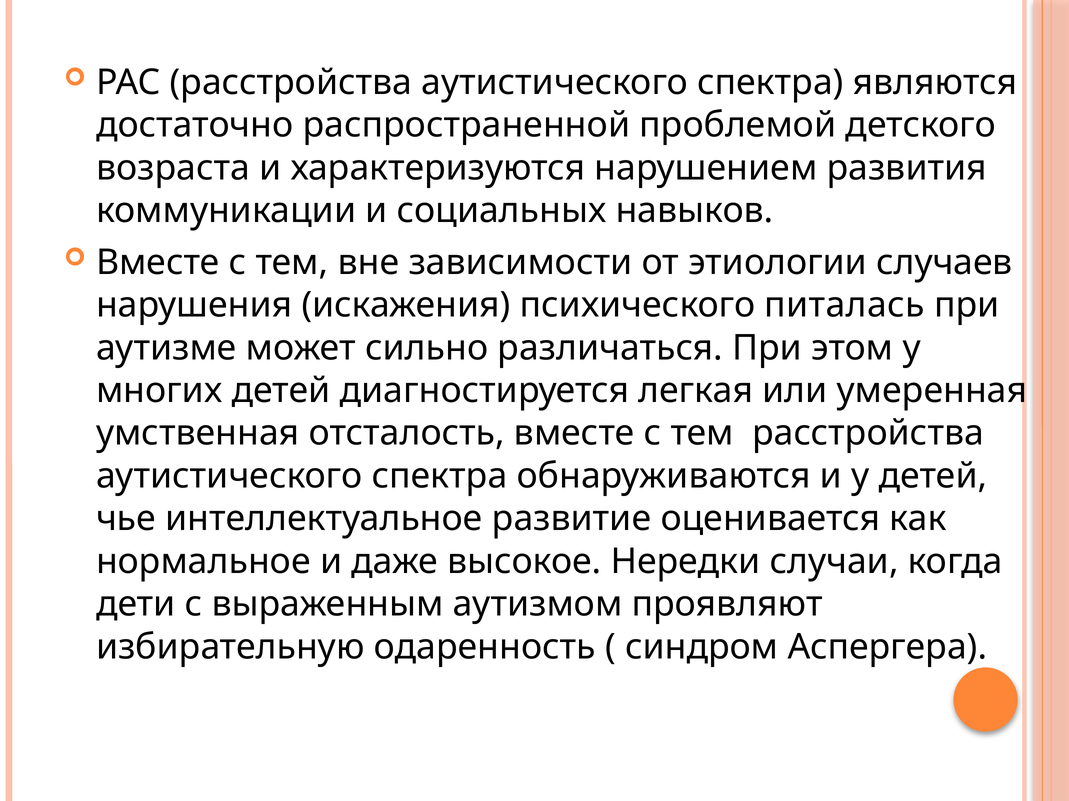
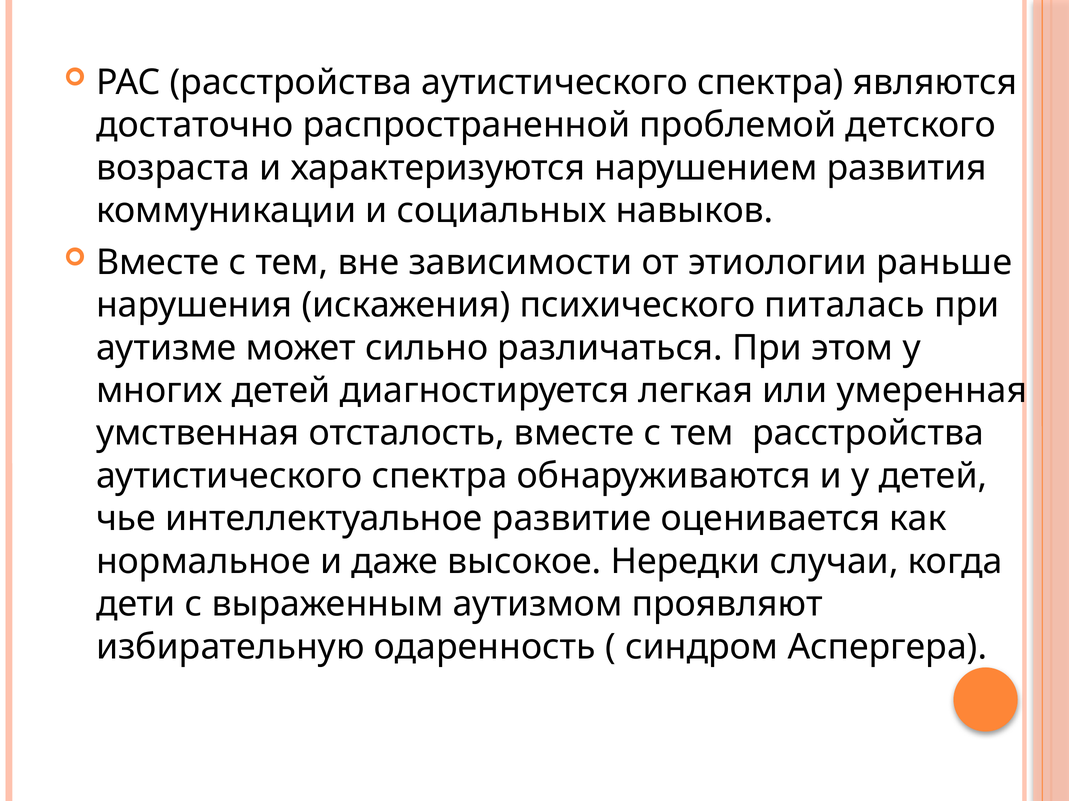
случаев: случаев -> раньше
